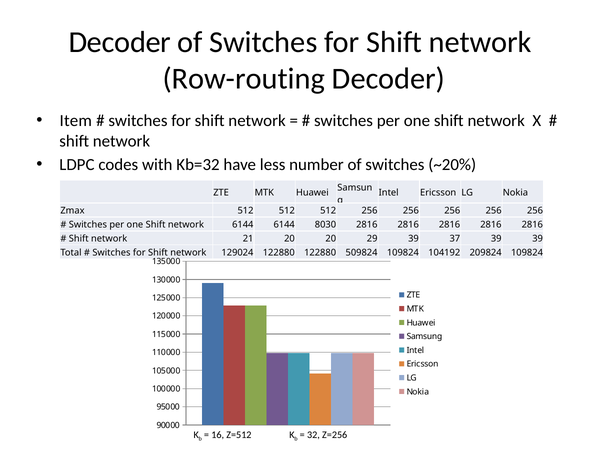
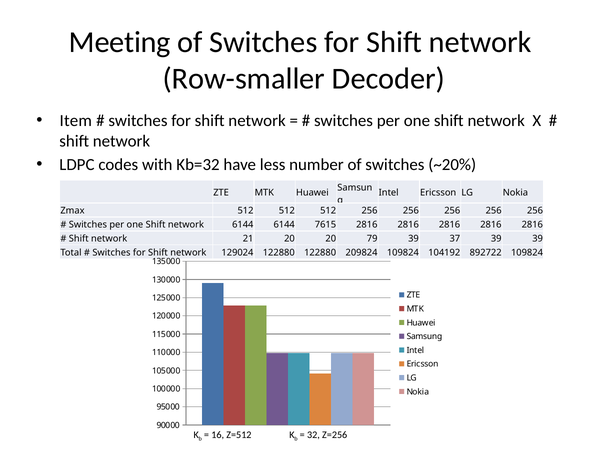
Decoder at (120, 42): Decoder -> Meeting
Row-routing: Row-routing -> Row-smaller
8030: 8030 -> 7615
29: 29 -> 79
509824: 509824 -> 209824
209824: 209824 -> 892722
